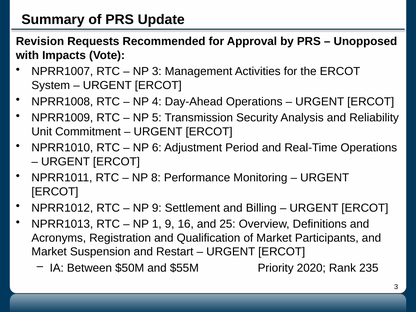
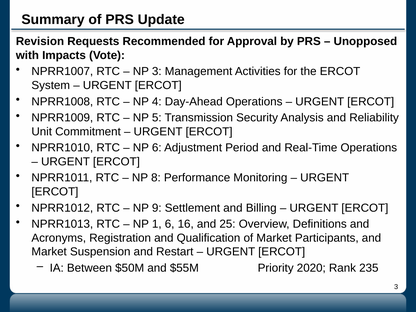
1 9: 9 -> 6
